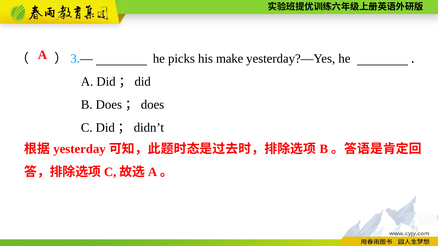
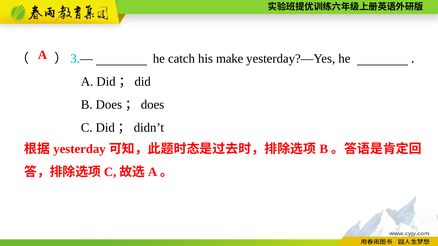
picks: picks -> catch
